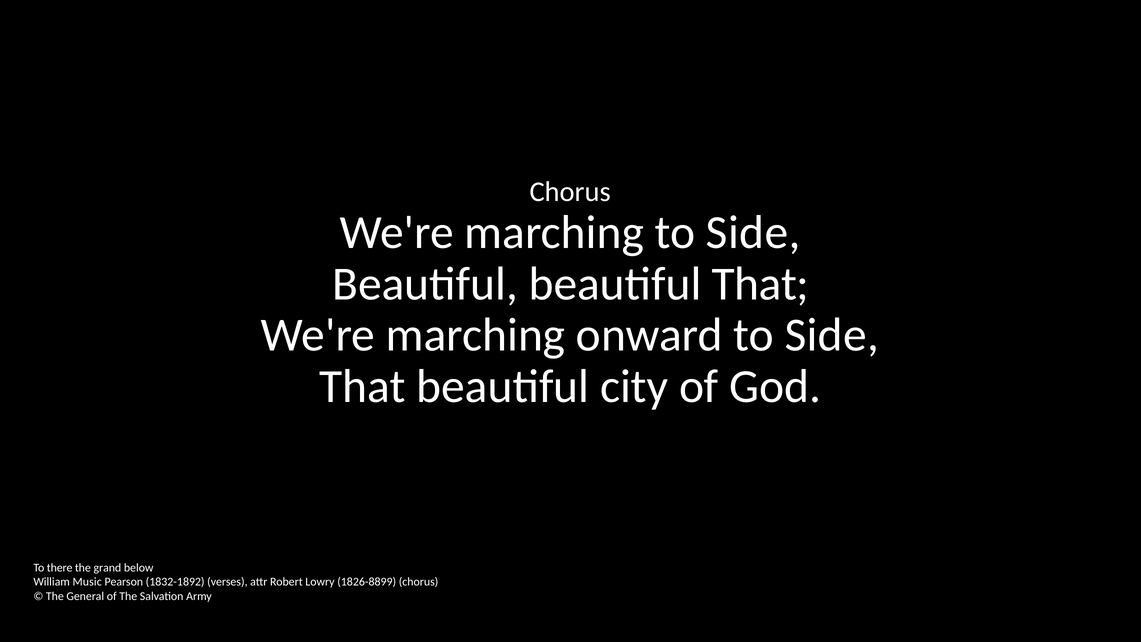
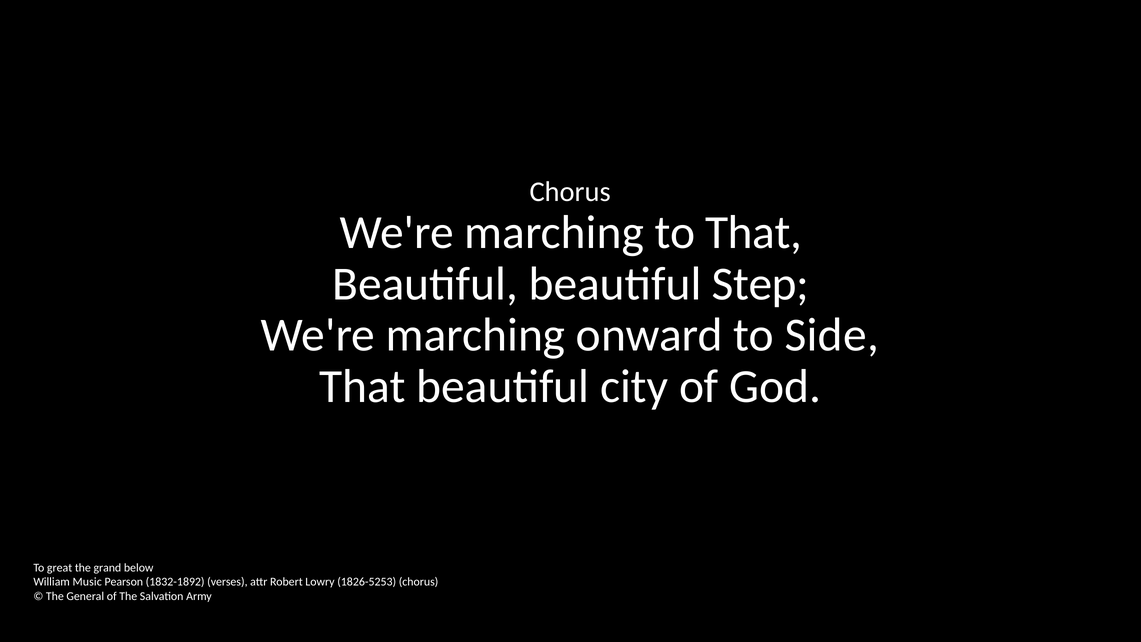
marching to Side: Side -> That
beautiful That: That -> Step
there: there -> great
1826-8899: 1826-8899 -> 1826-5253
